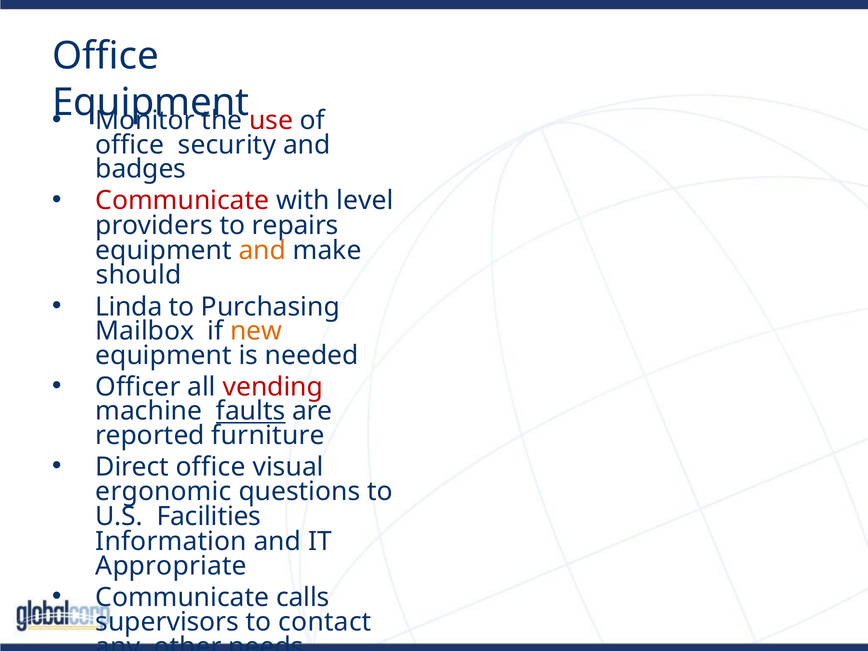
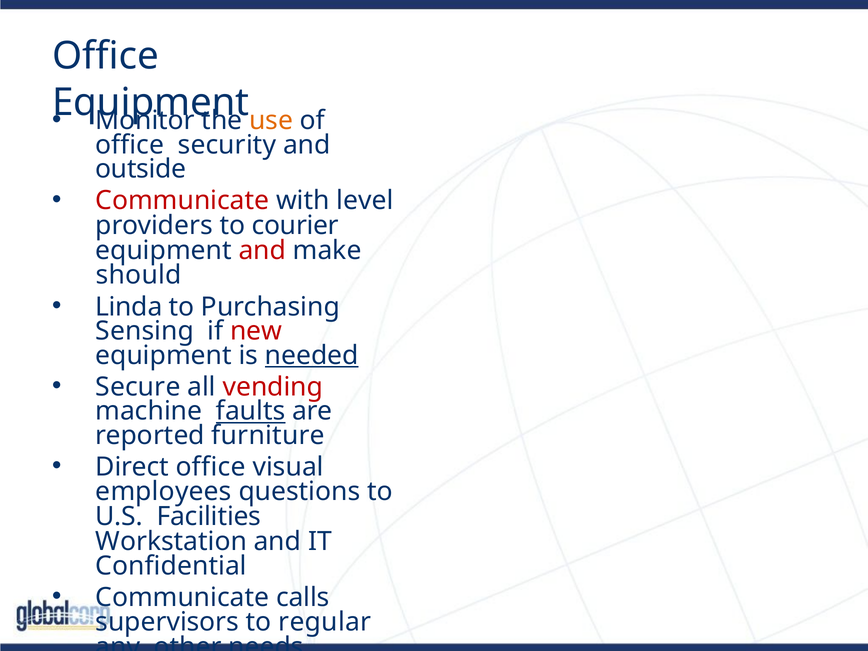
use colour: red -> orange
badges: badges -> outside
repairs: repairs -> courier
and at (262, 250) colour: orange -> red
Mailbox: Mailbox -> Sensing
new colour: orange -> red
needed underline: none -> present
Officer: Officer -> Secure
ergonomic: ergonomic -> employees
Information: Information -> Workstation
Appropriate: Appropriate -> Confidential
contact: contact -> regular
